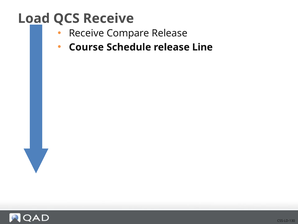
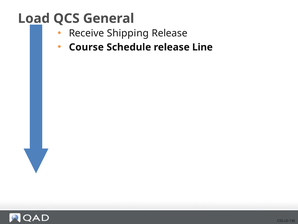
QCS Receive: Receive -> General
Compare: Compare -> Shipping
